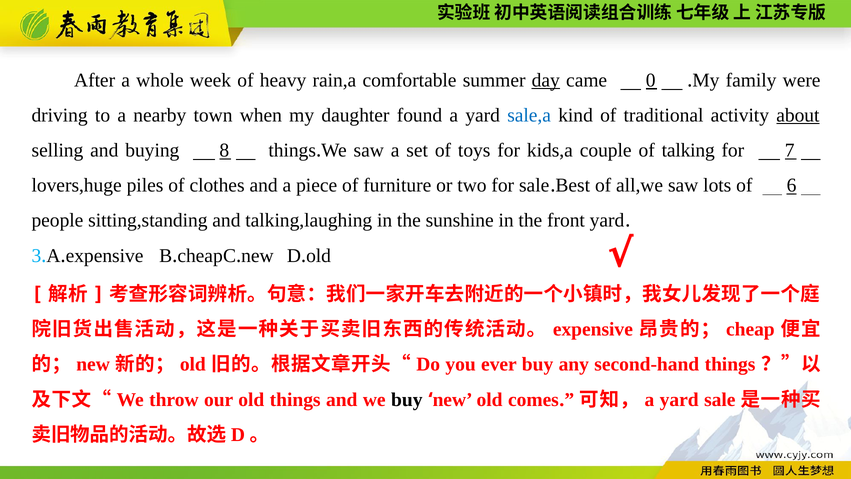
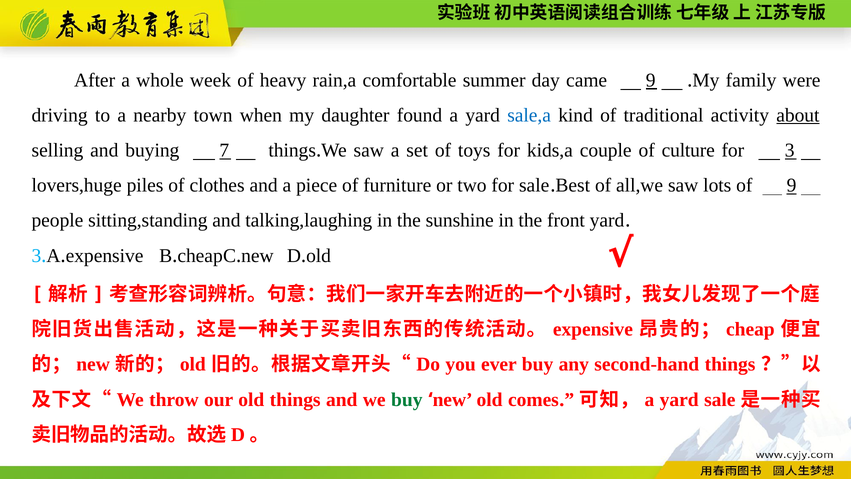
day underline: present -> none
came 0: 0 -> 9
8: 8 -> 7
talking: talking -> culture
for 7: 7 -> 3
of 6: 6 -> 9
buy at (407, 399) colour: black -> green
